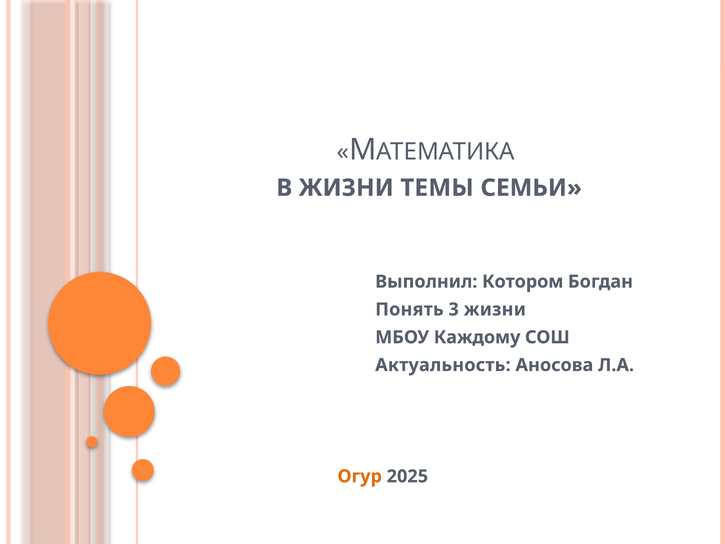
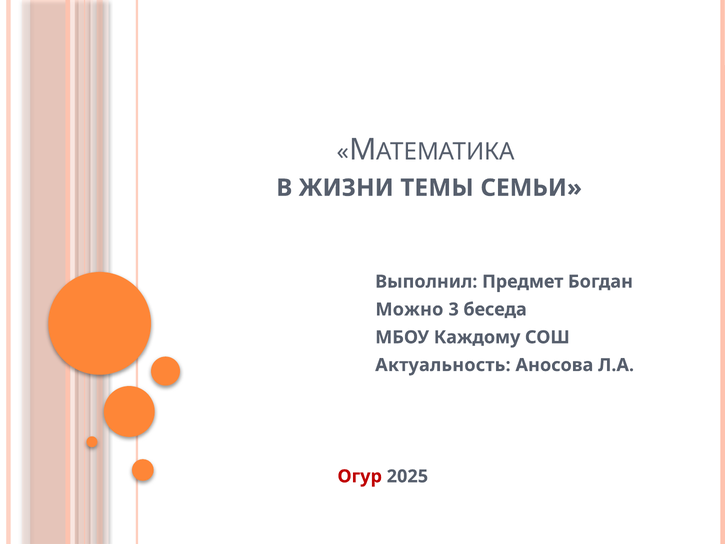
Котором: Котором -> Предмет
Понять: Понять -> Можно
3 жизни: жизни -> беседа
Огур colour: orange -> red
